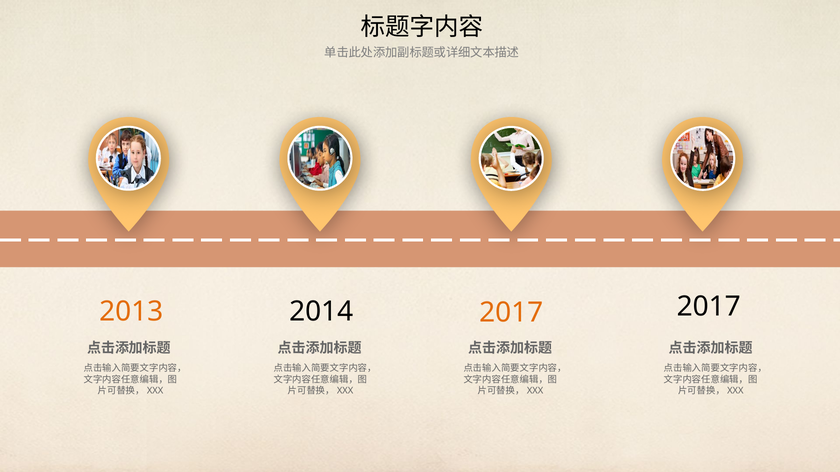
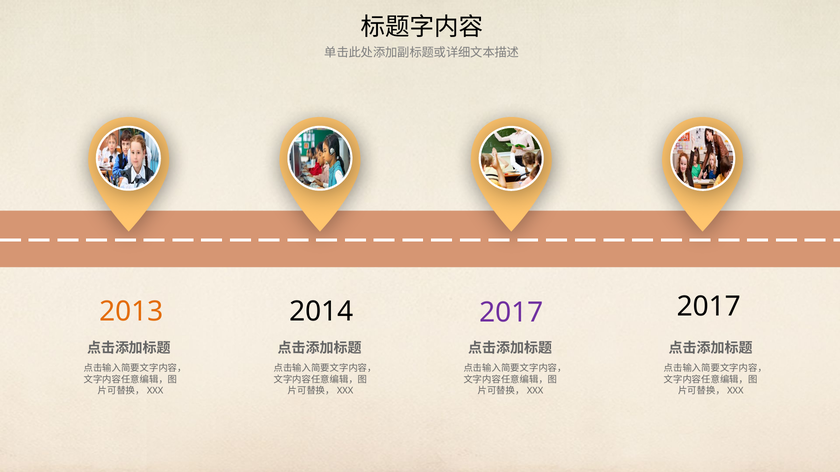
2017 at (511, 313) colour: orange -> purple
